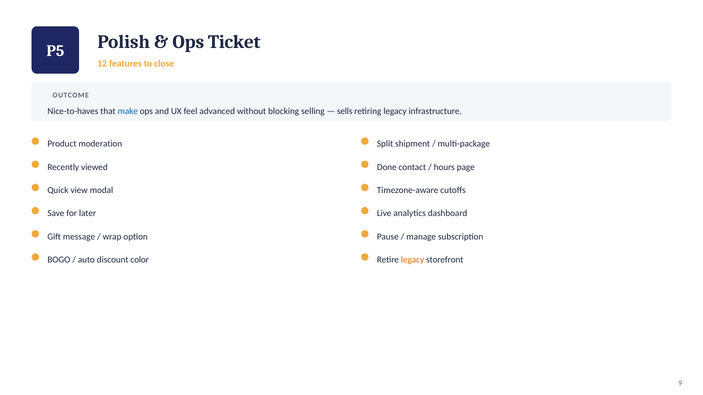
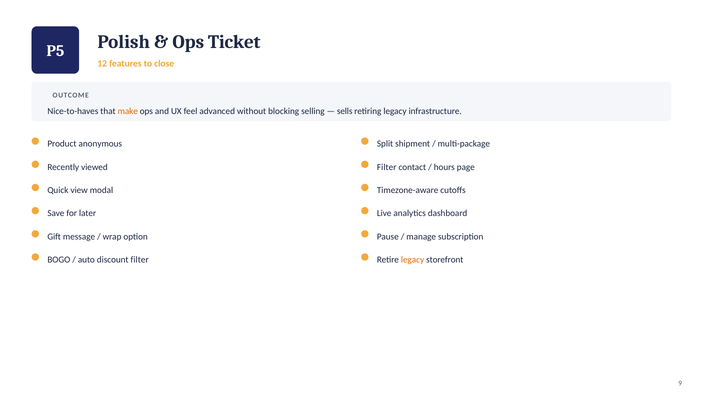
make colour: blue -> orange
moderation: moderation -> anonymous
Done at (387, 167): Done -> Filter
discount color: color -> filter
